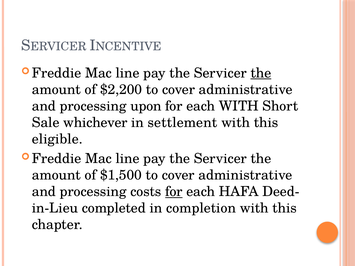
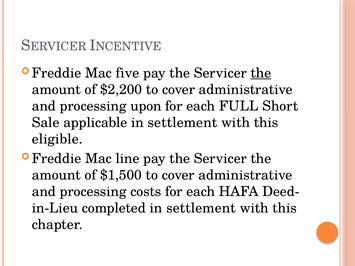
line at (128, 73): line -> five
each WITH: WITH -> FULL
whichever: whichever -> applicable
for at (174, 192) underline: present -> none
completed in completion: completion -> settlement
